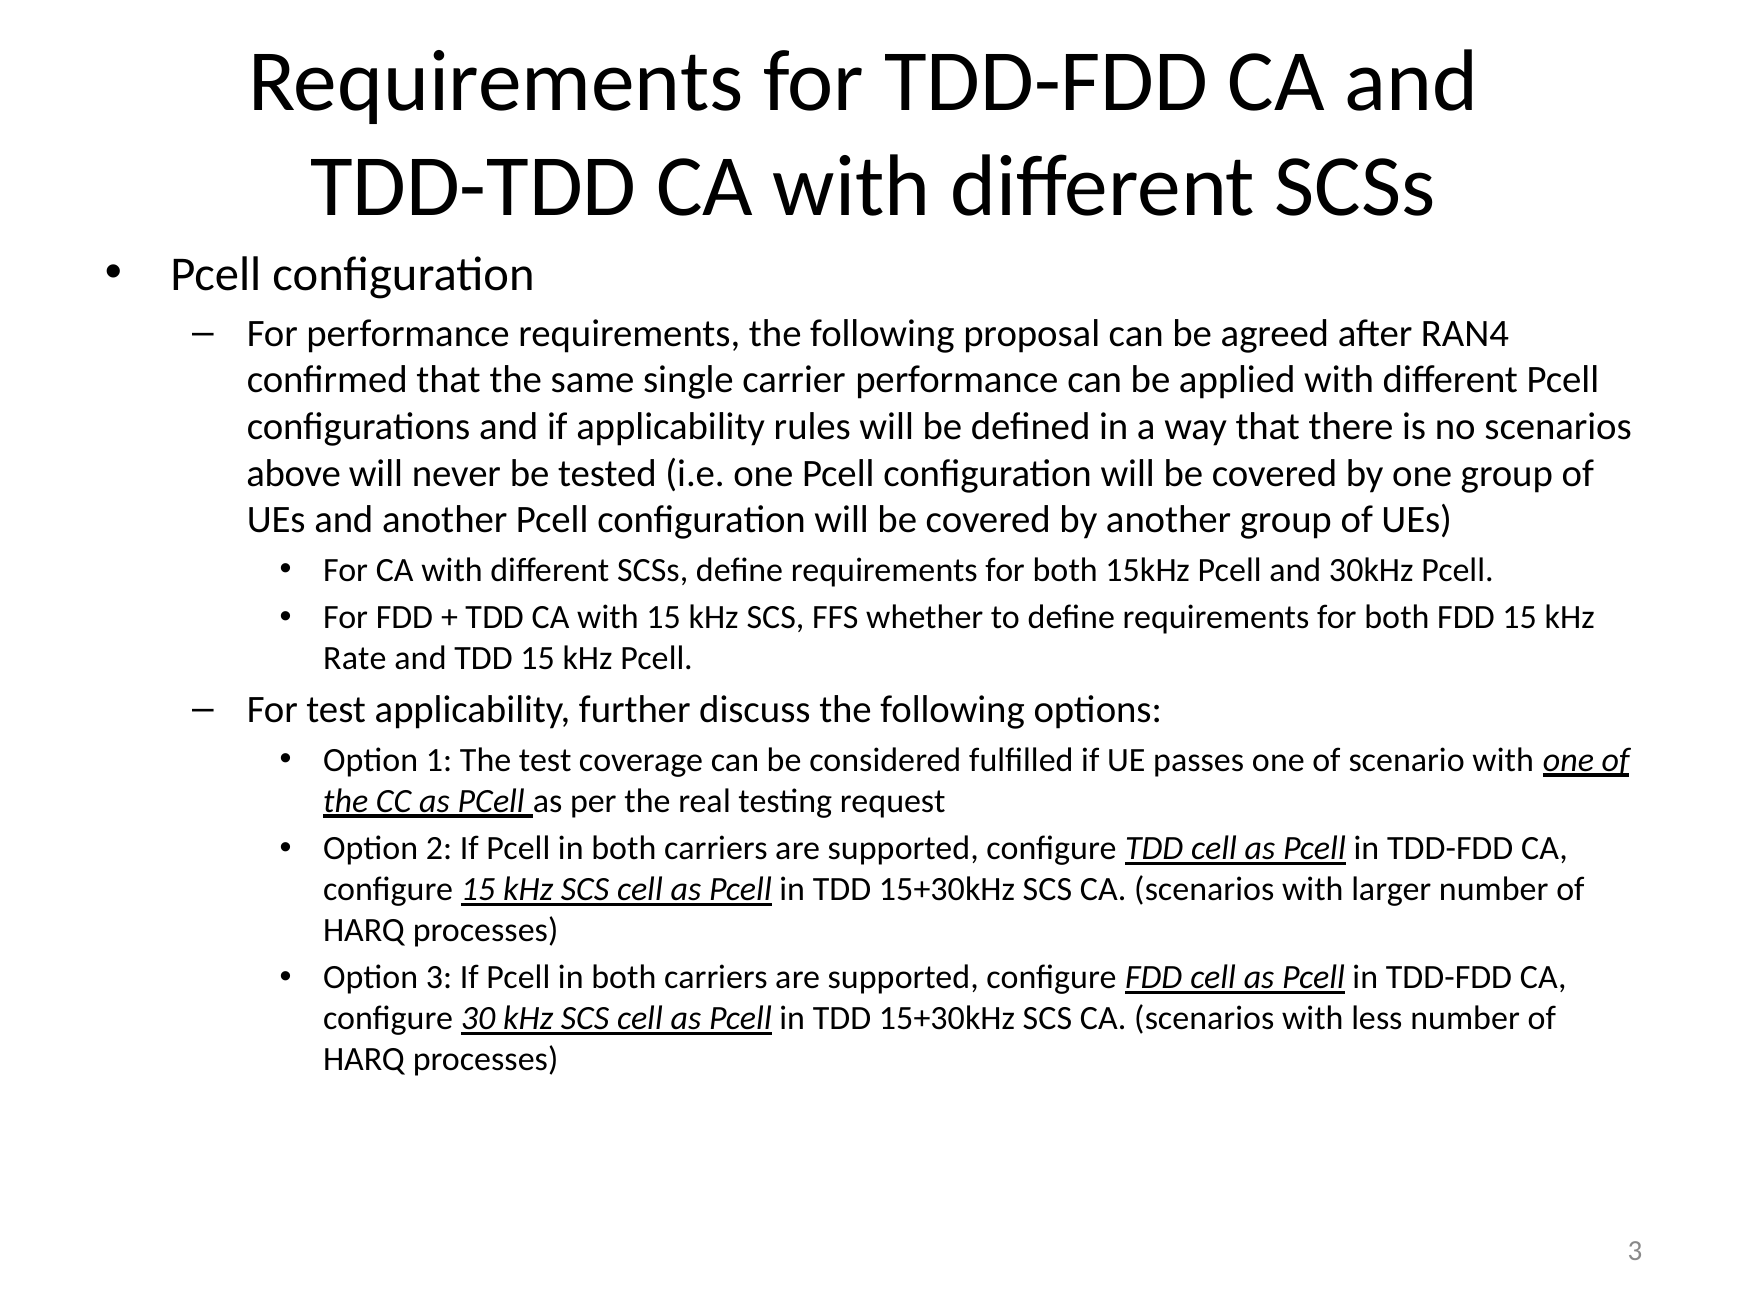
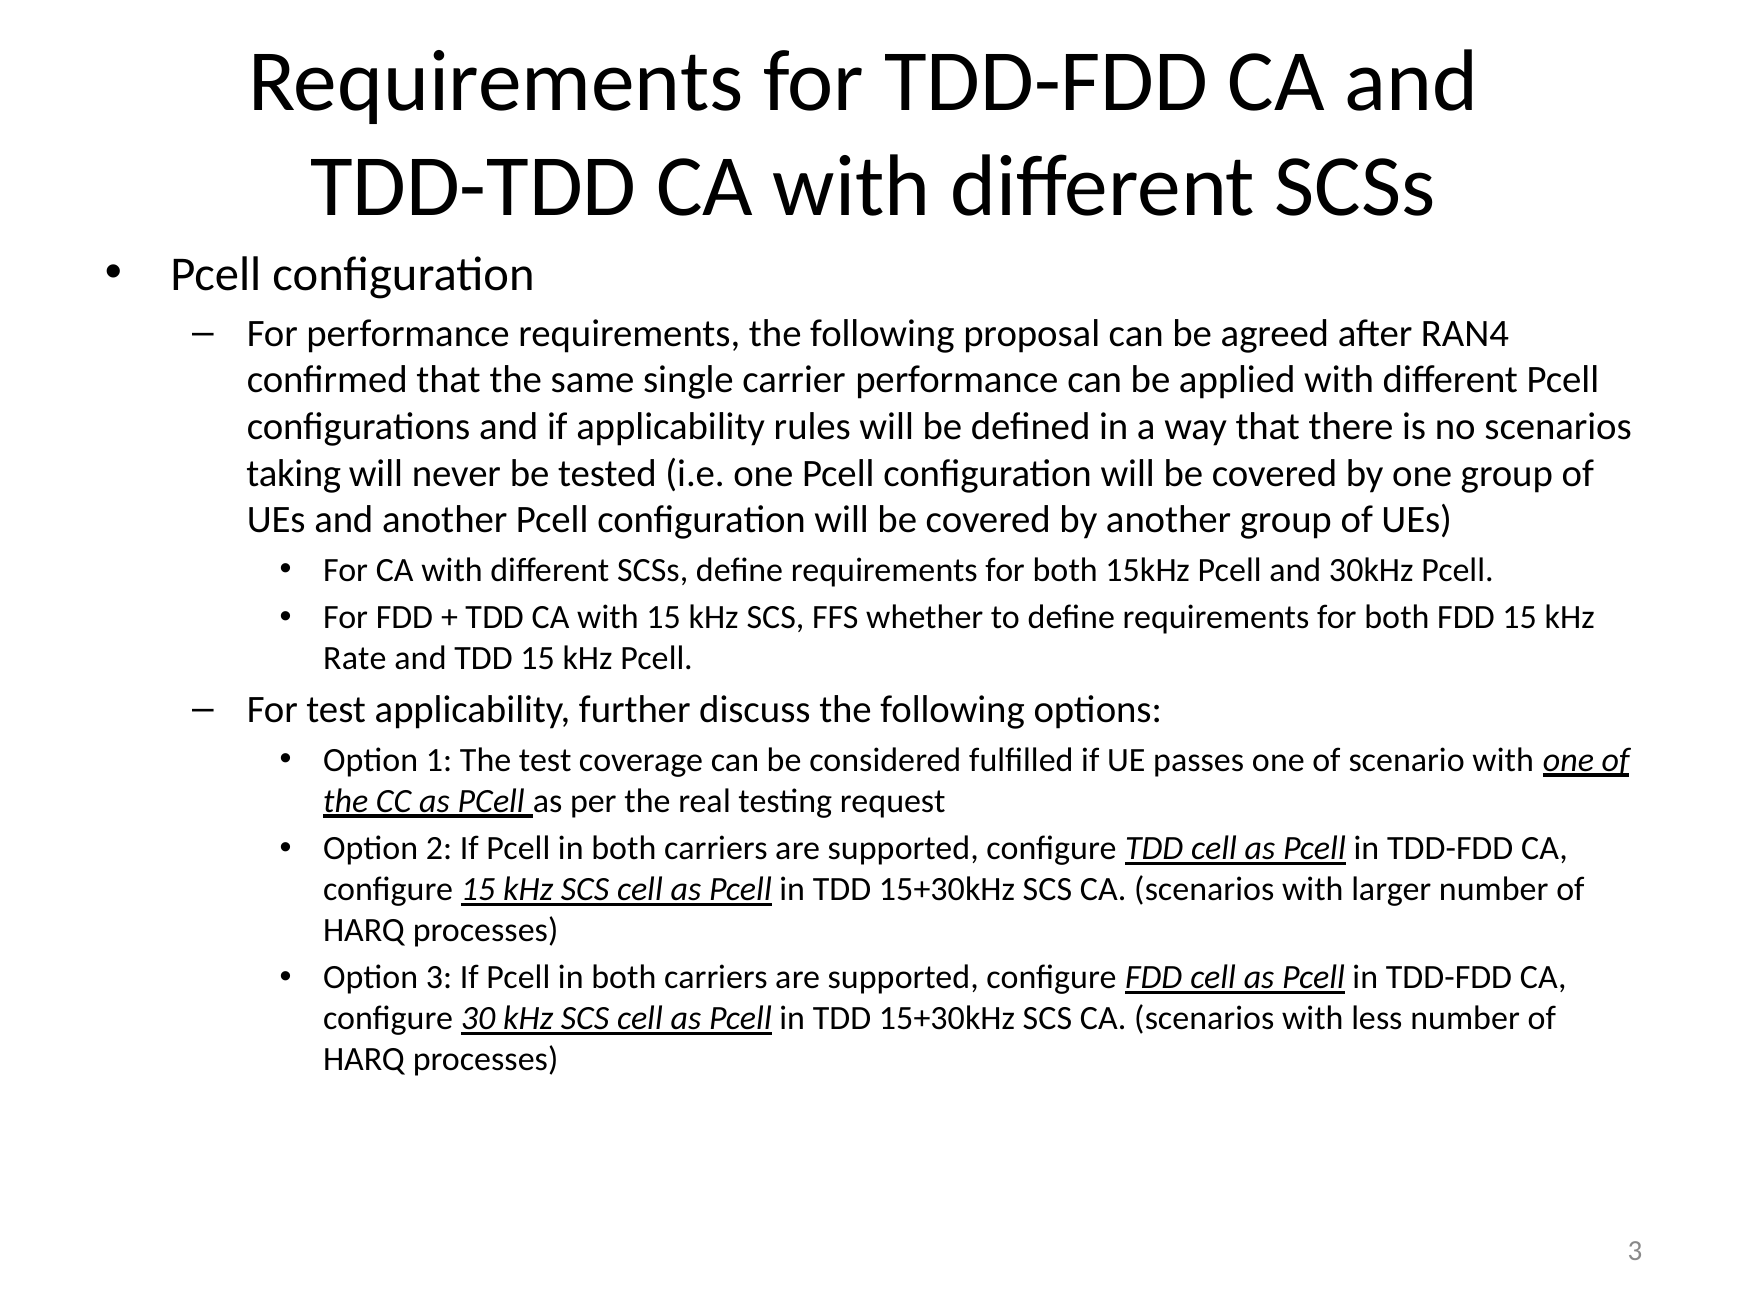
above: above -> taking
